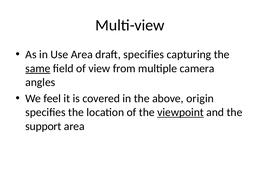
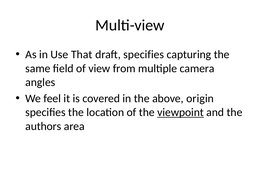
Use Area: Area -> That
same underline: present -> none
support: support -> authors
